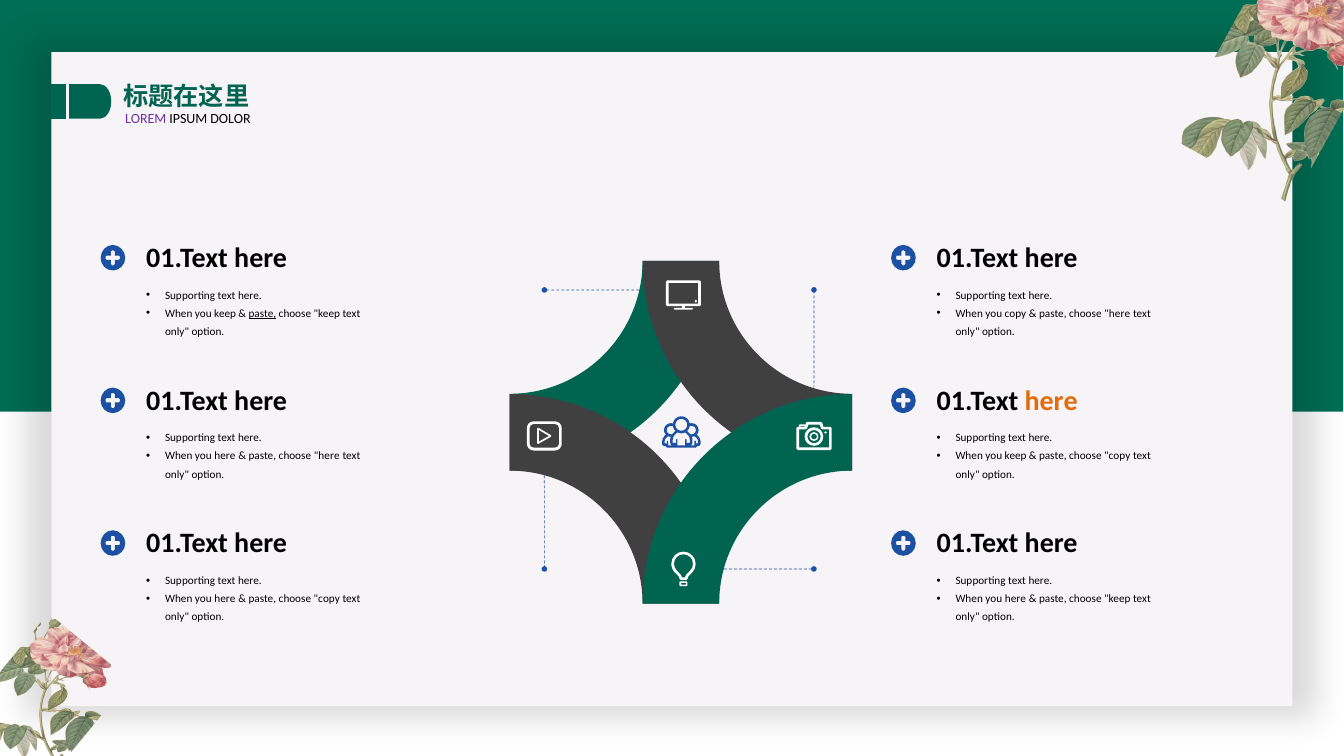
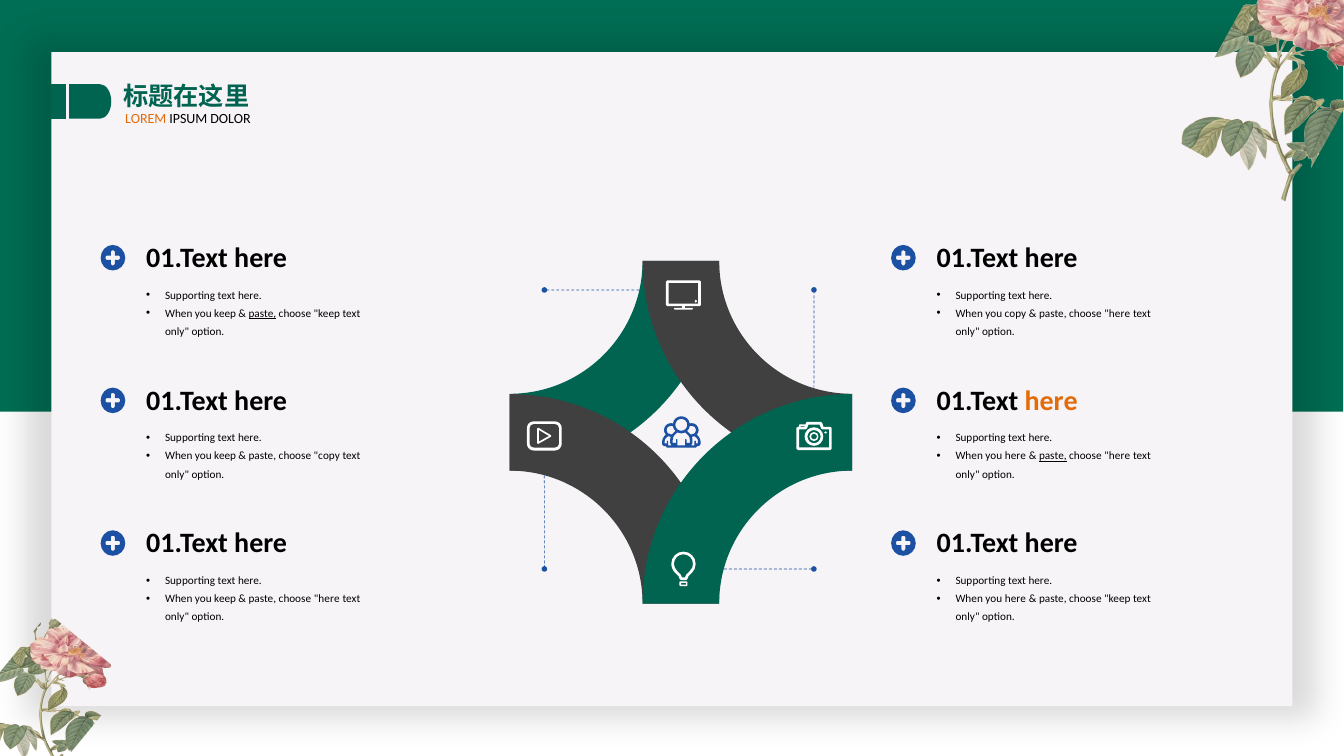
LOREM colour: purple -> orange
here at (225, 456): here -> keep
here at (327, 456): here -> copy
keep at (1016, 456): keep -> here
paste at (1053, 456) underline: none -> present
copy at (1117, 456): copy -> here
here at (225, 599): here -> keep
copy at (327, 599): copy -> here
